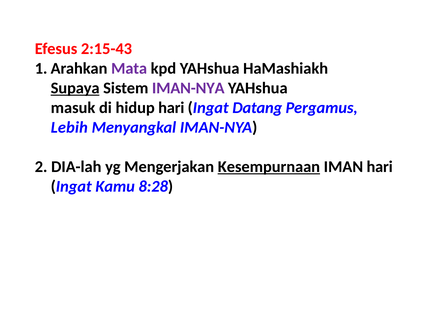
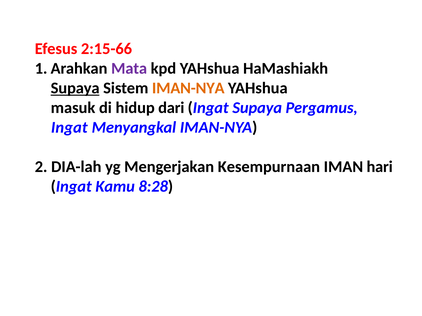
2:15-43: 2:15-43 -> 2:15-66
IMAN-NYA at (188, 88) colour: purple -> orange
hidup hari: hari -> dari
Ingat Datang: Datang -> Supaya
Lebih at (69, 128): Lebih -> Ingat
Kesempurnaan underline: present -> none
